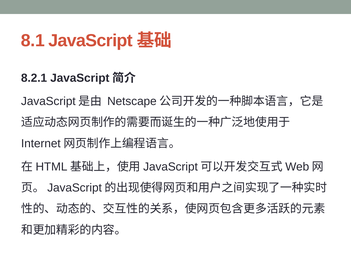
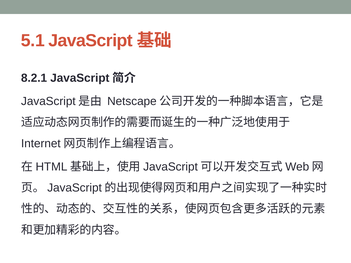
8.1: 8.1 -> 5.1
